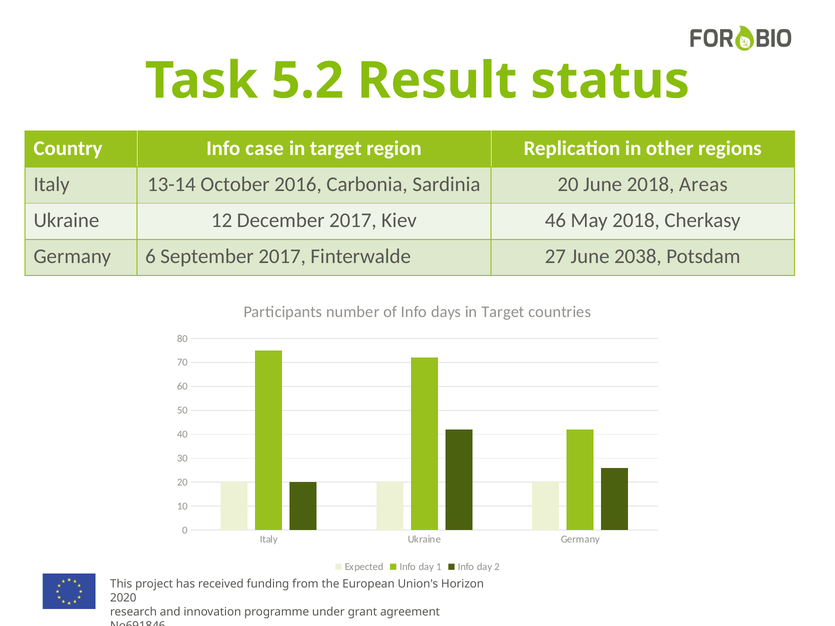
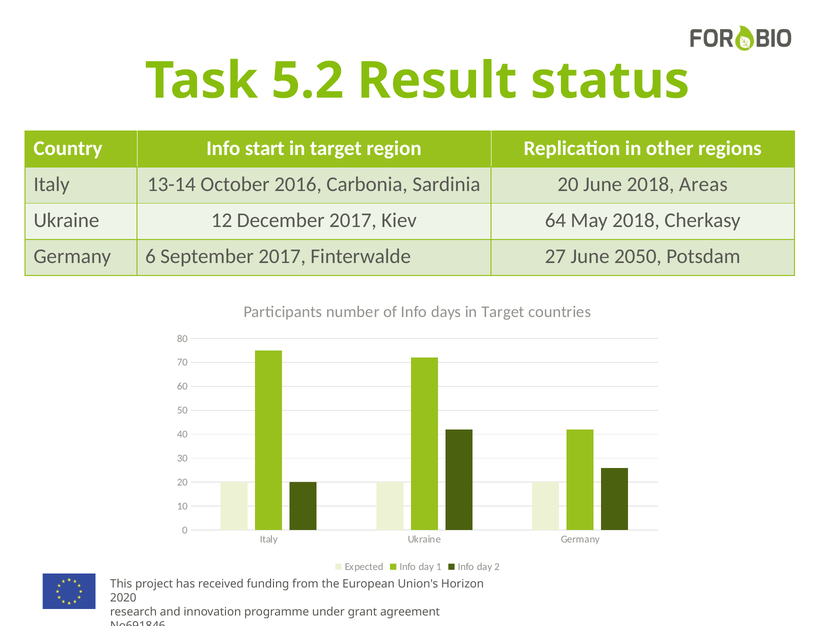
case: case -> start
46: 46 -> 64
2038: 2038 -> 2050
